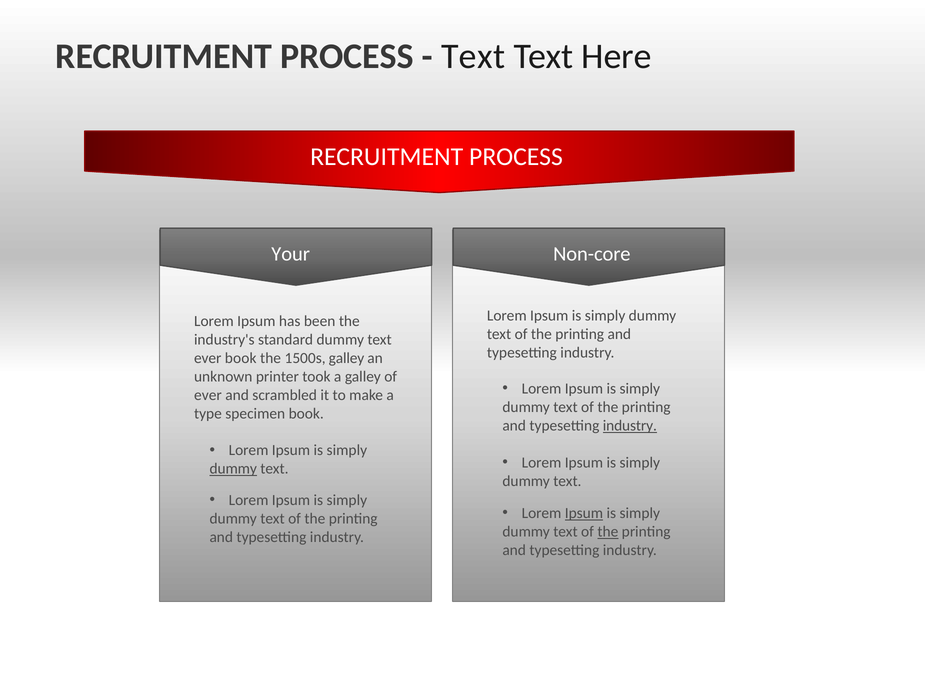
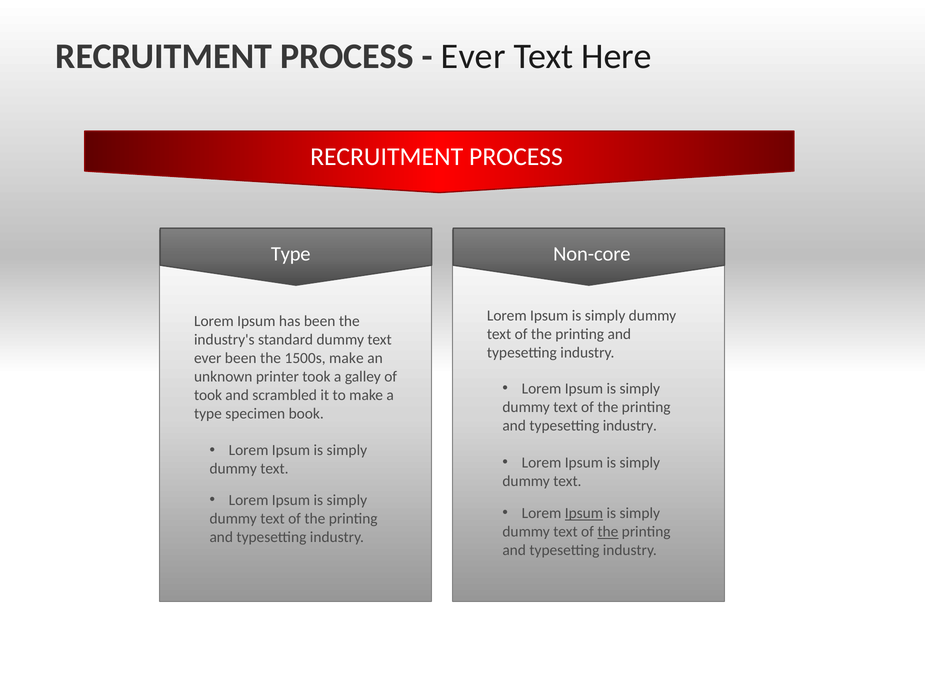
Text at (473, 56): Text -> Ever
Your at (291, 254): Your -> Type
ever book: book -> been
1500s galley: galley -> make
ever at (208, 395): ever -> took
industry at (630, 426) underline: present -> none
dummy at (233, 469) underline: present -> none
